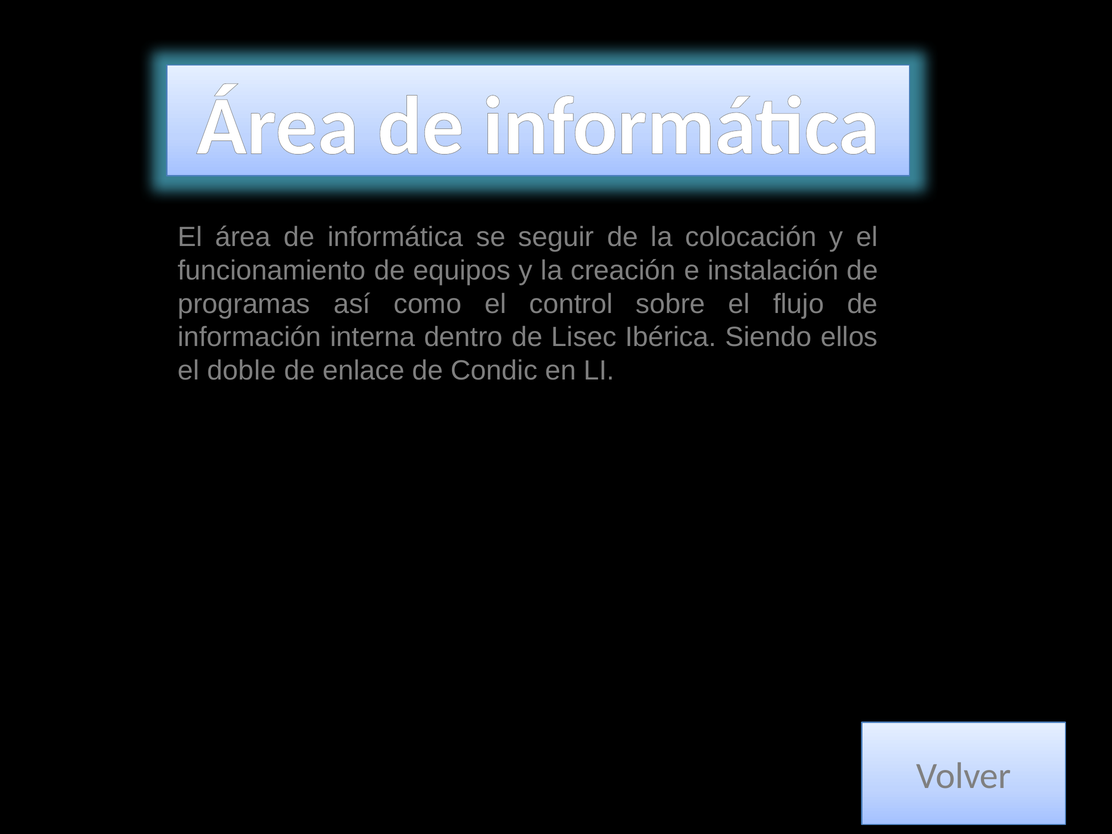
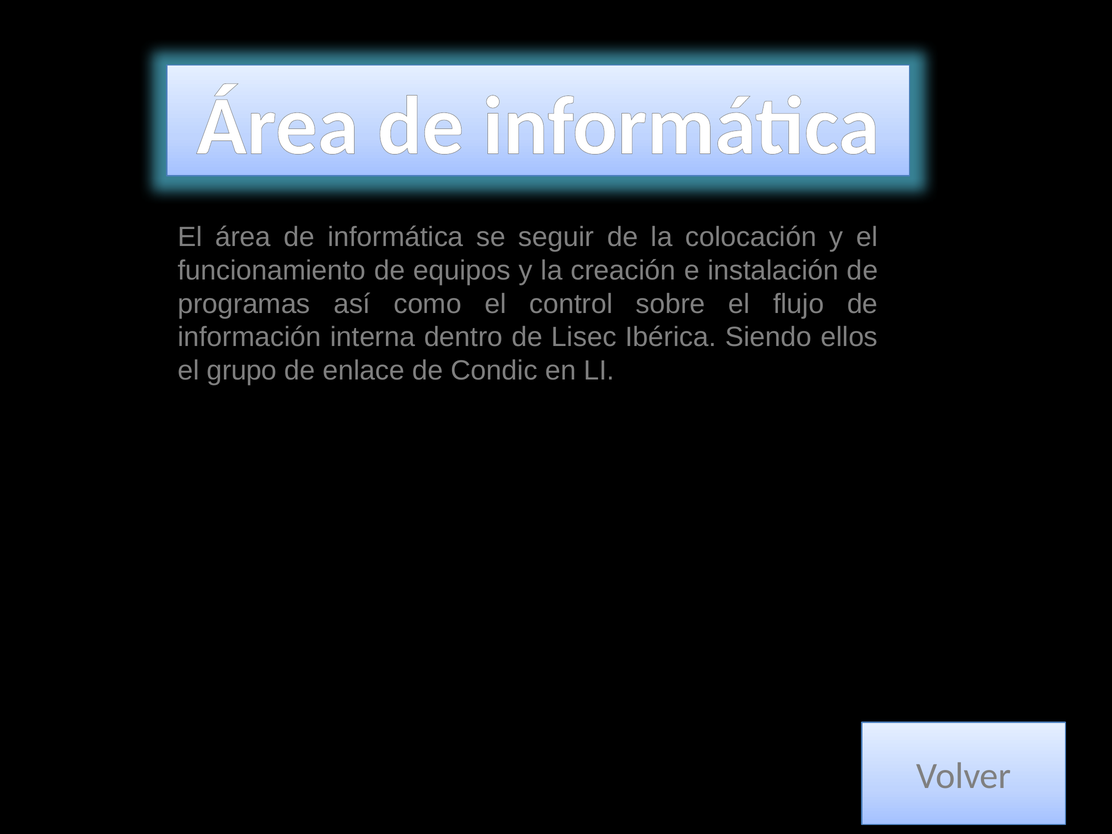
doble: doble -> grupo
